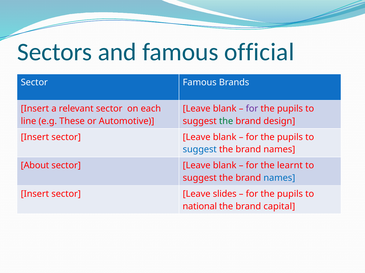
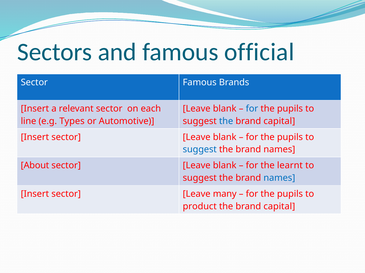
for at (252, 109) colour: purple -> blue
These: These -> Types
the at (226, 121) colour: green -> blue
design at (279, 121): design -> capital
slides: slides -> many
national: national -> product
